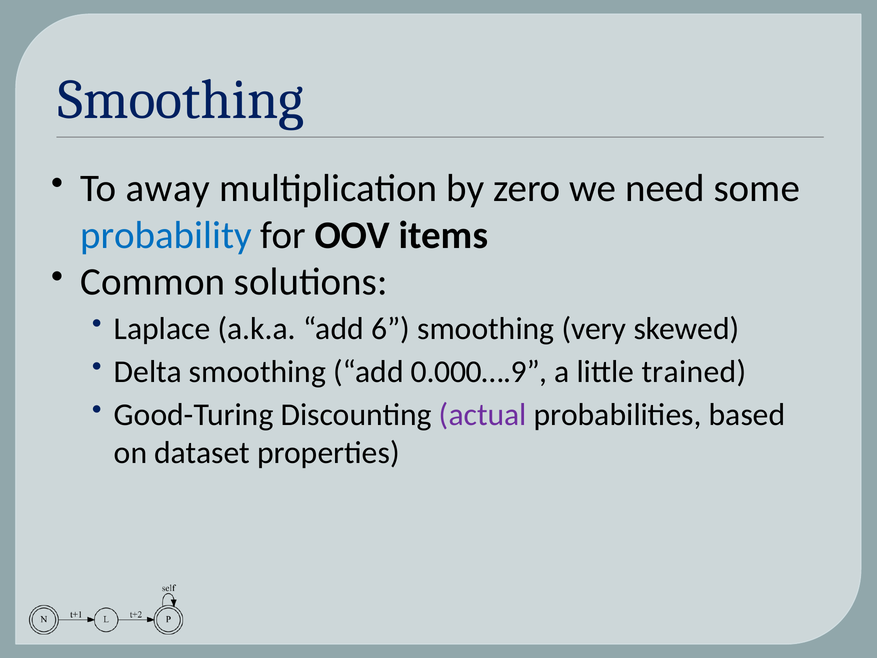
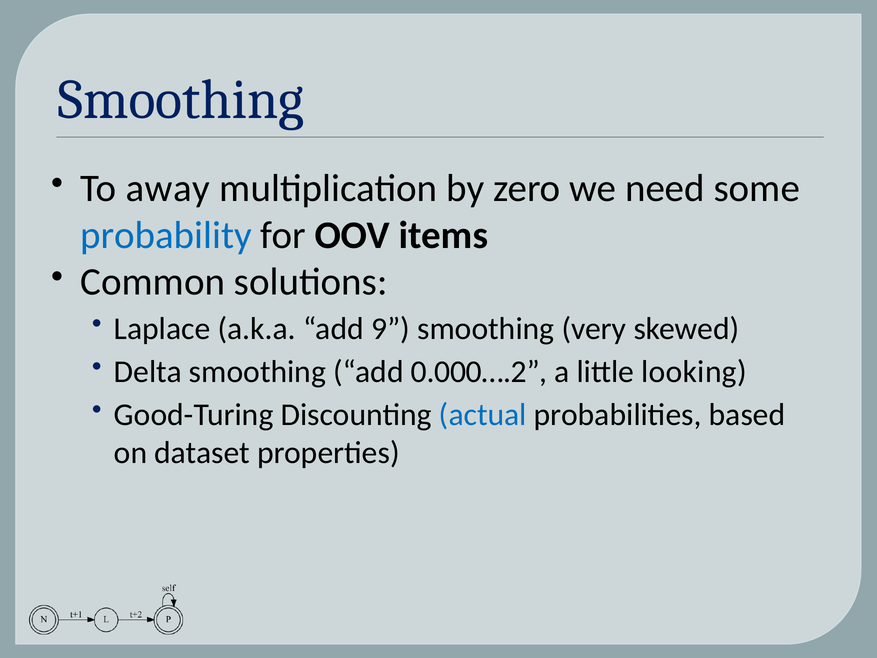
6: 6 -> 9
0.000….9: 0.000….9 -> 0.000….2
trained: trained -> looking
actual colour: purple -> blue
